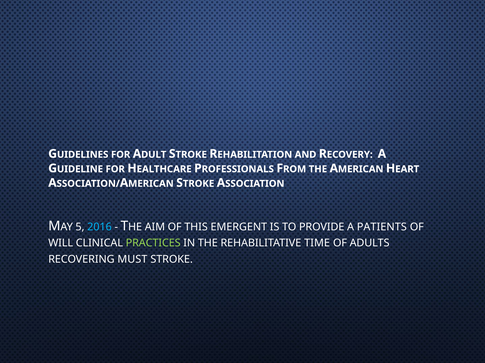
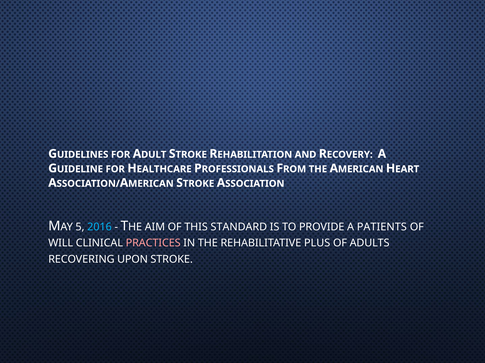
EMERGENT: EMERGENT -> STANDARD
PRACTICES colour: light green -> pink
TIME: TIME -> PLUS
MUST: MUST -> UPON
